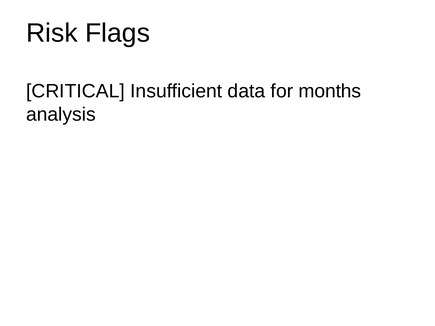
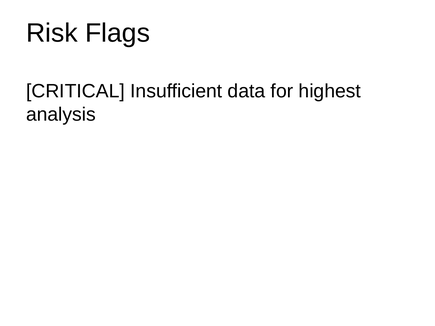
months: months -> highest
